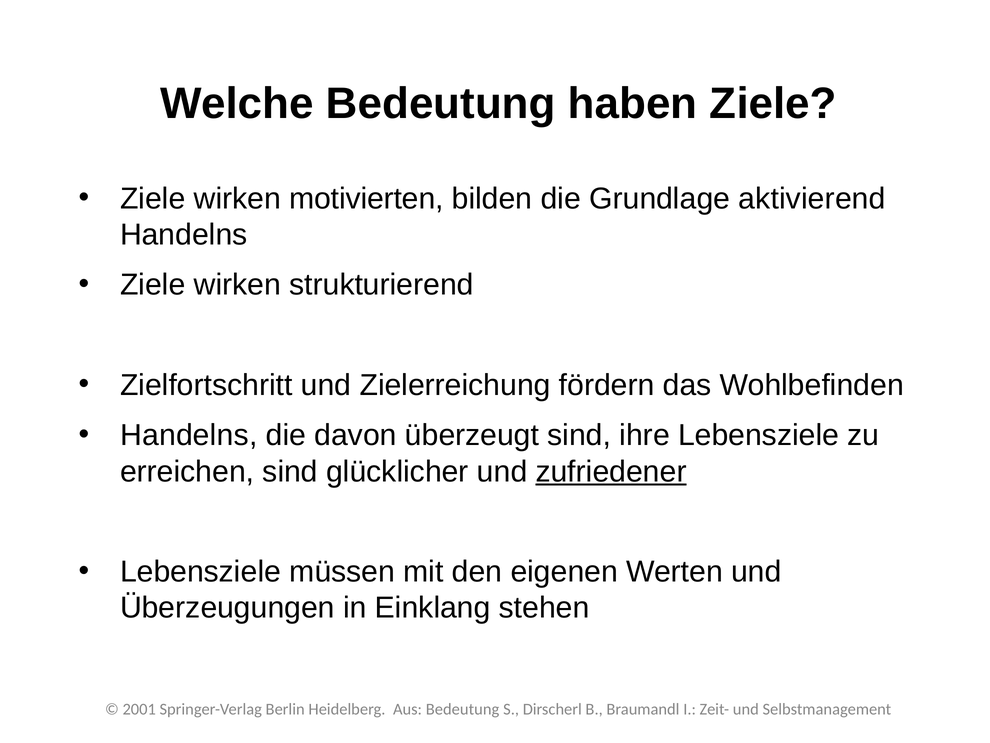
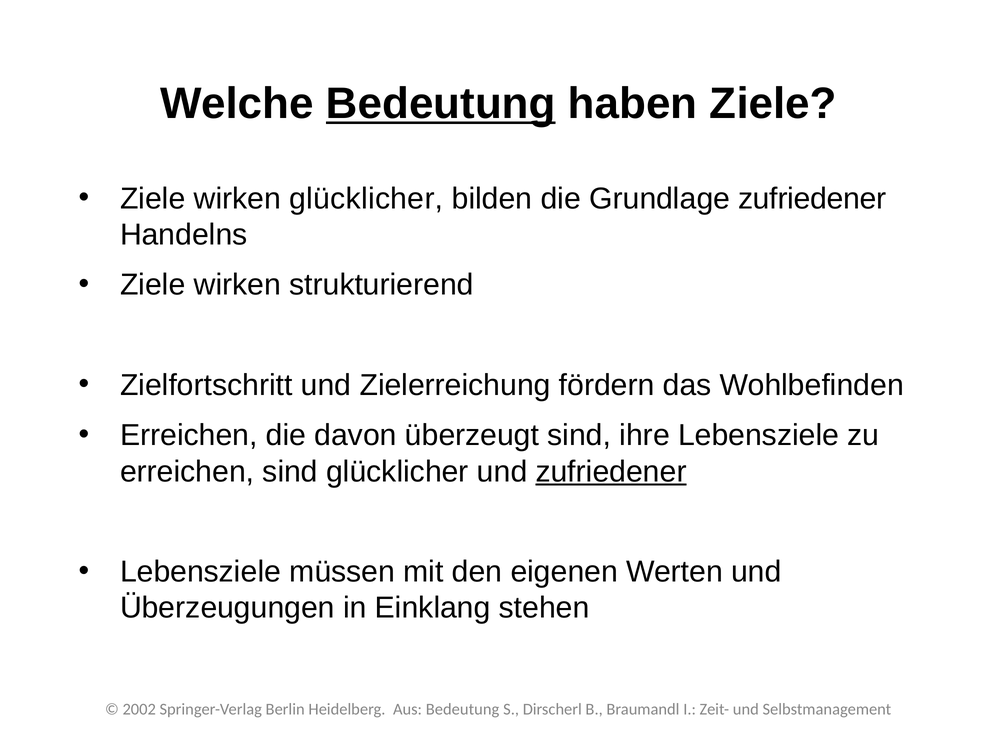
Bedeutung at (441, 104) underline: none -> present
wirken motivierten: motivierten -> glücklicher
Grundlage aktivierend: aktivierend -> zufriedener
Handelns at (189, 435): Handelns -> Erreichen
2001: 2001 -> 2002
